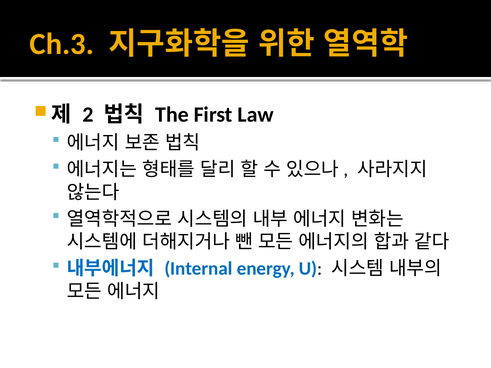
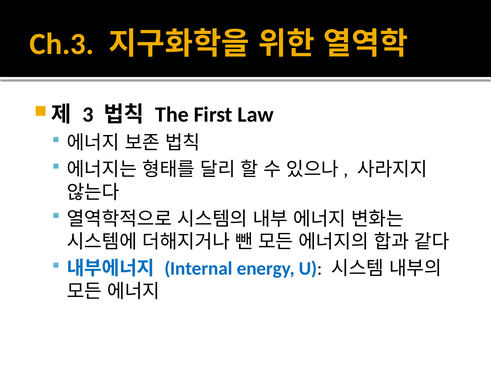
2: 2 -> 3
